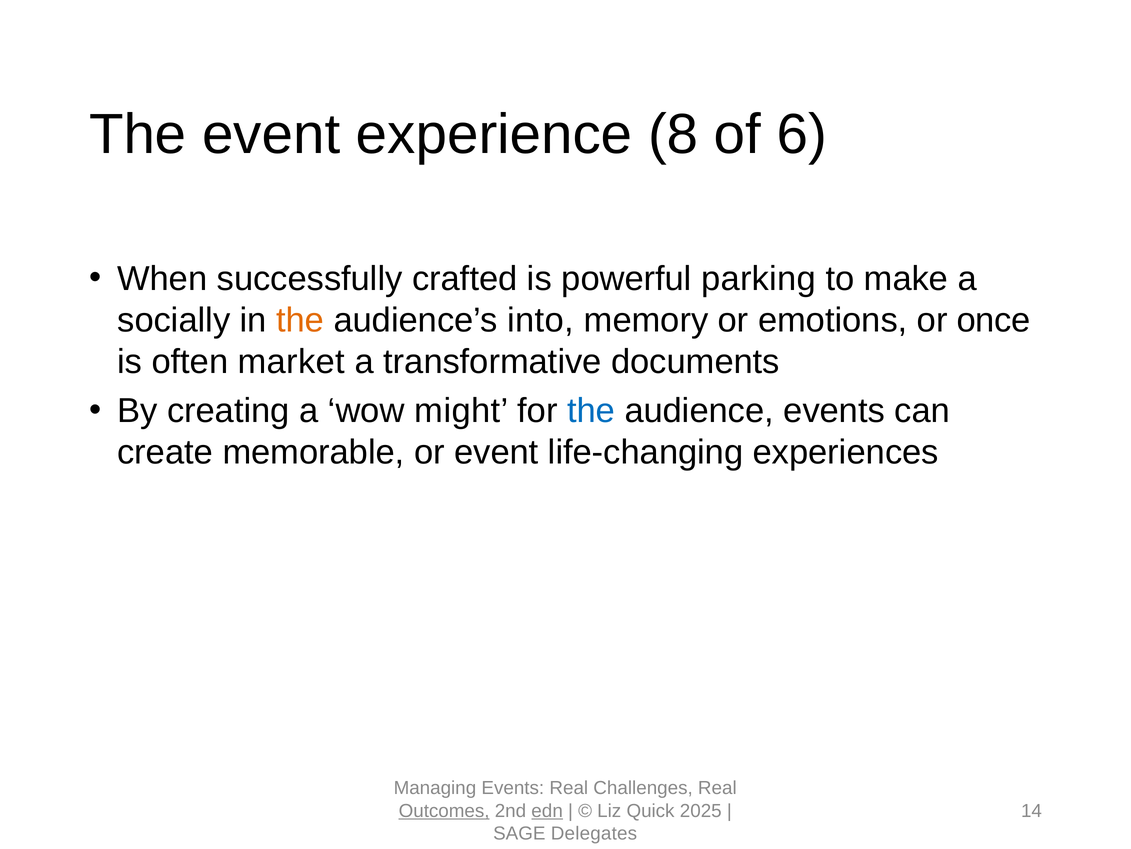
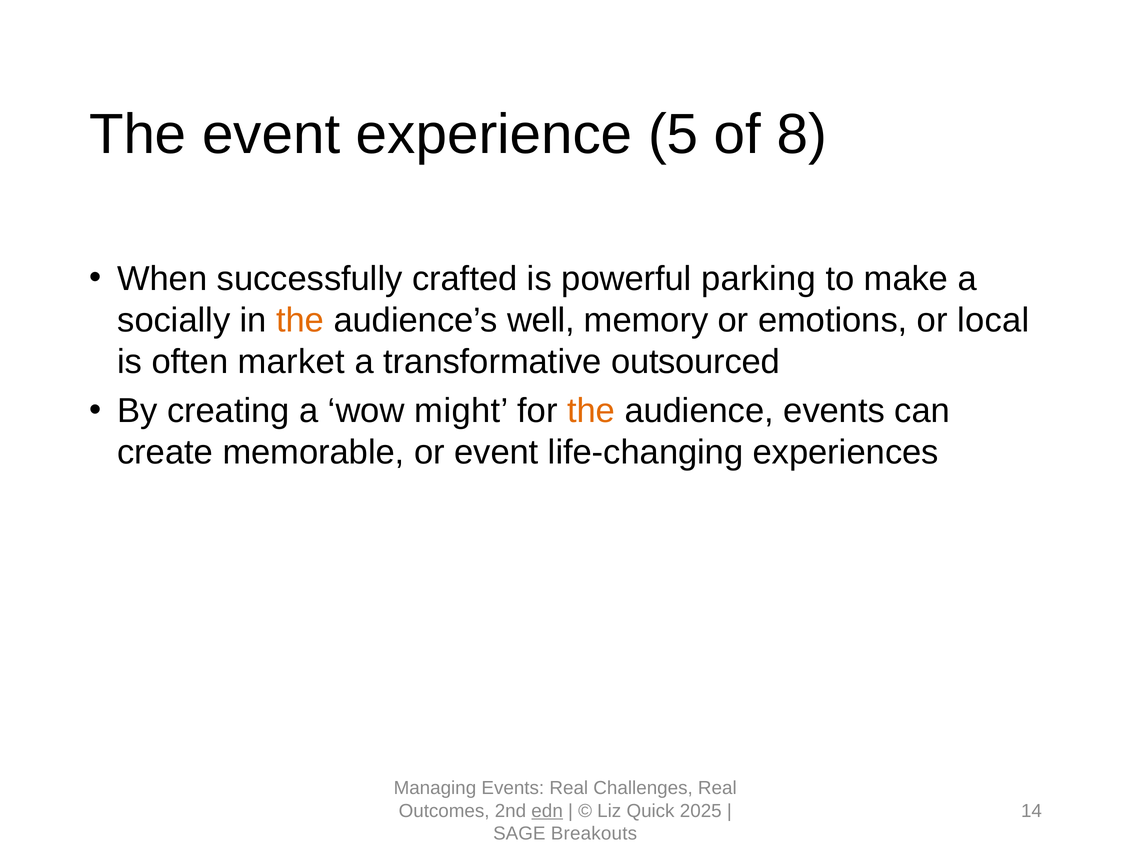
8: 8 -> 5
6: 6 -> 8
into: into -> well
once: once -> local
documents: documents -> outsourced
the at (591, 411) colour: blue -> orange
Outcomes underline: present -> none
Delegates: Delegates -> Breakouts
